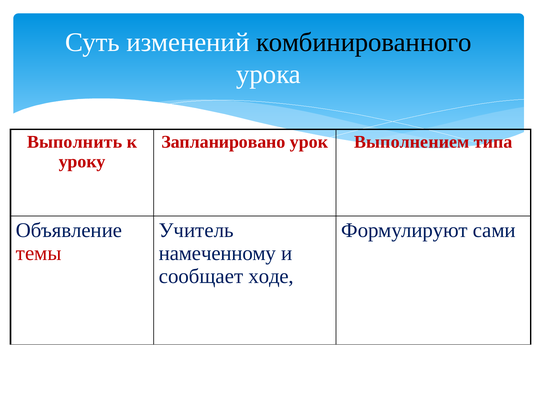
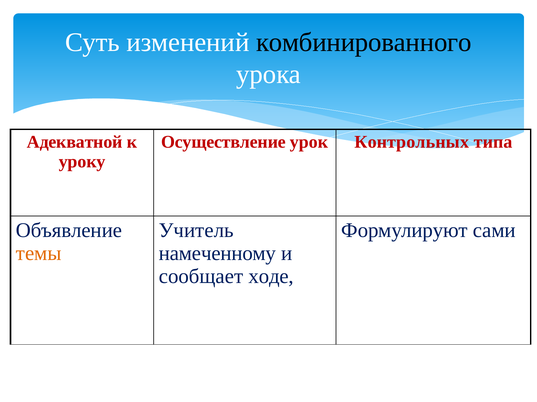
Выполнить: Выполнить -> Адекватной
Запланировано: Запланировано -> Осуществление
Выполнением: Выполнением -> Контрольных
темы colour: red -> orange
